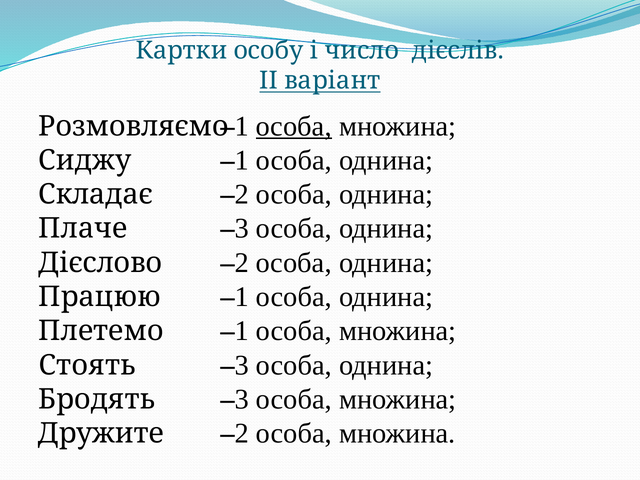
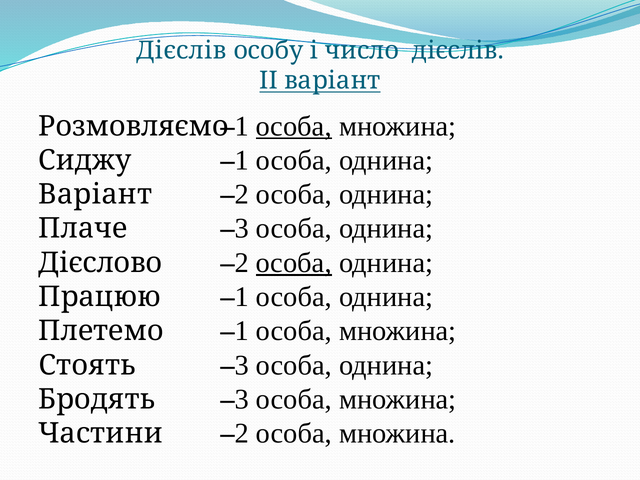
Картки at (182, 51): Картки -> Дієслів
Складає at (95, 194): Складає -> Варіант
особа at (294, 263) underline: none -> present
Дружите: Дружите -> Частини
